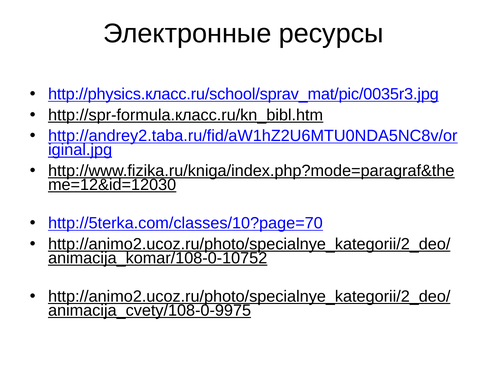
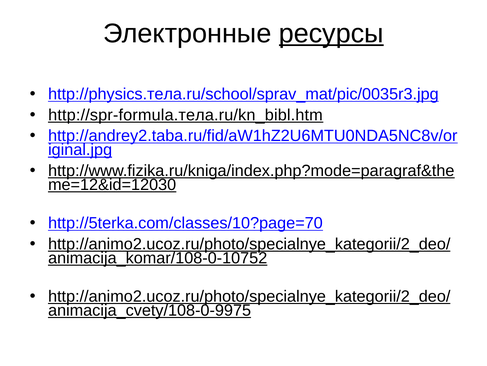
ресурсы underline: none -> present
http://physics.класс.ru/school/sprav_mat/pic/0035r3.jpg: http://physics.класс.ru/school/sprav_mat/pic/0035r3.jpg -> http://physics.тела.ru/school/sprav_mat/pic/0035r3.jpg
http://spr-formula.класс.ru/kn_bibl.htm: http://spr-formula.класс.ru/kn_bibl.htm -> http://spr-formula.тела.ru/kn_bibl.htm
